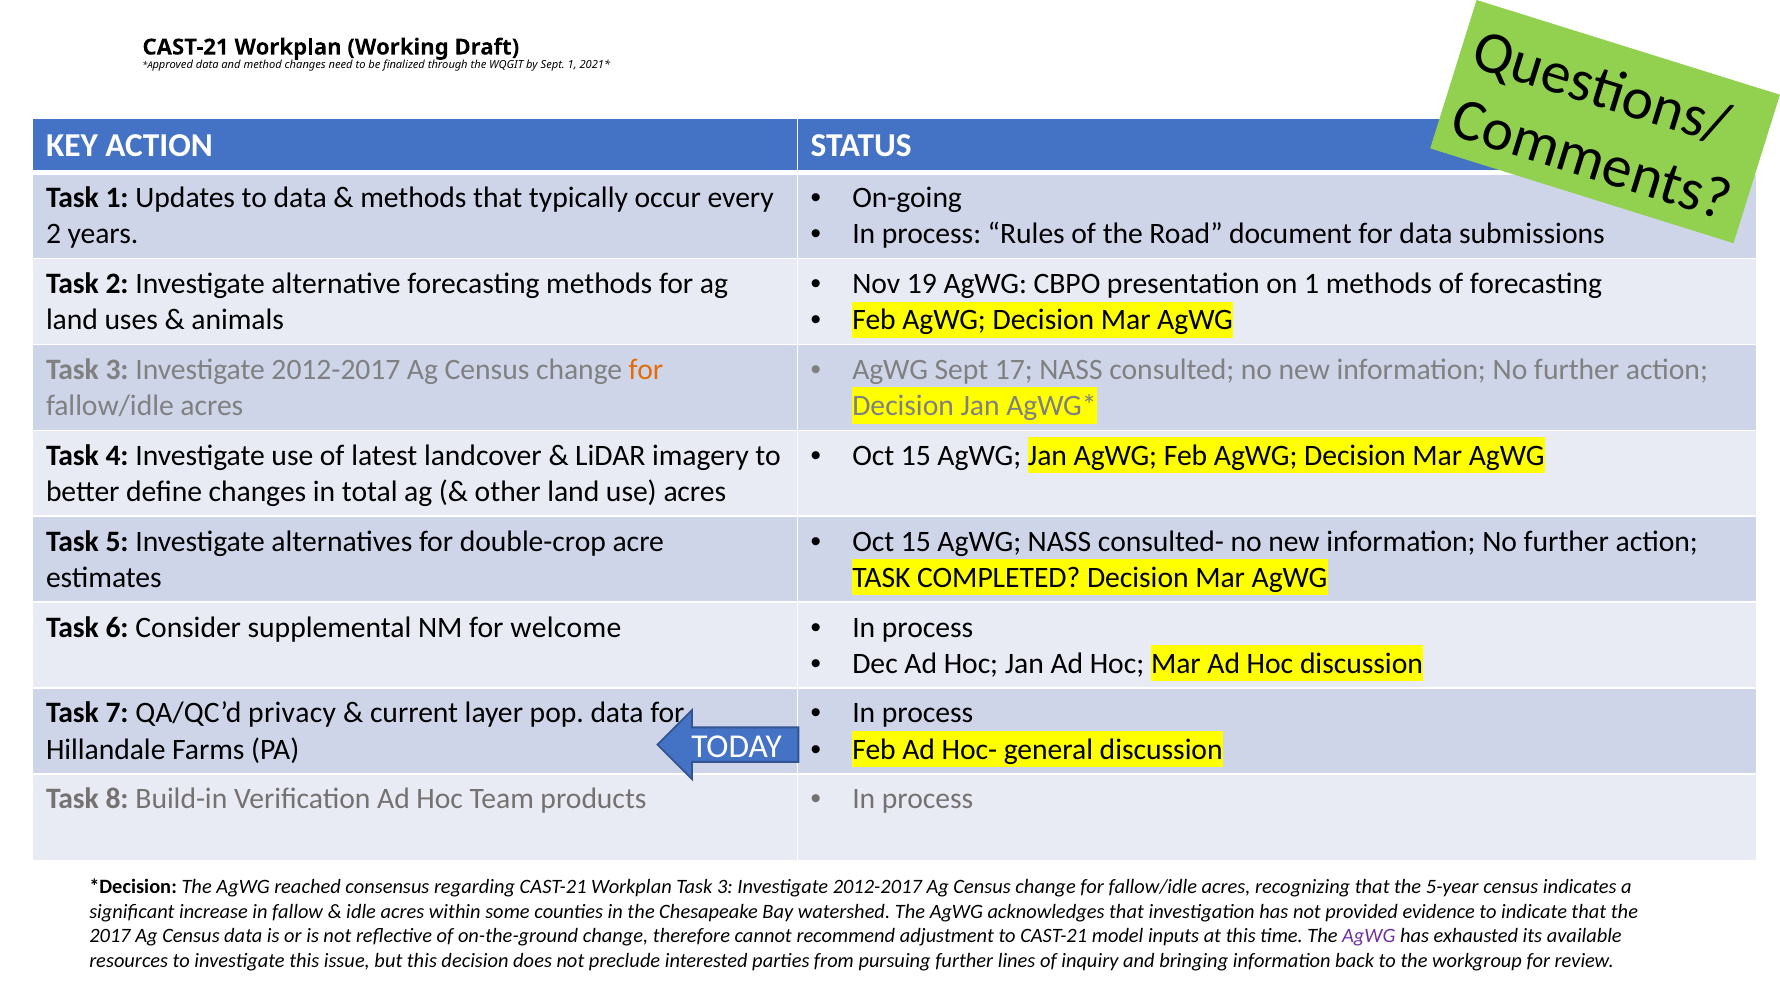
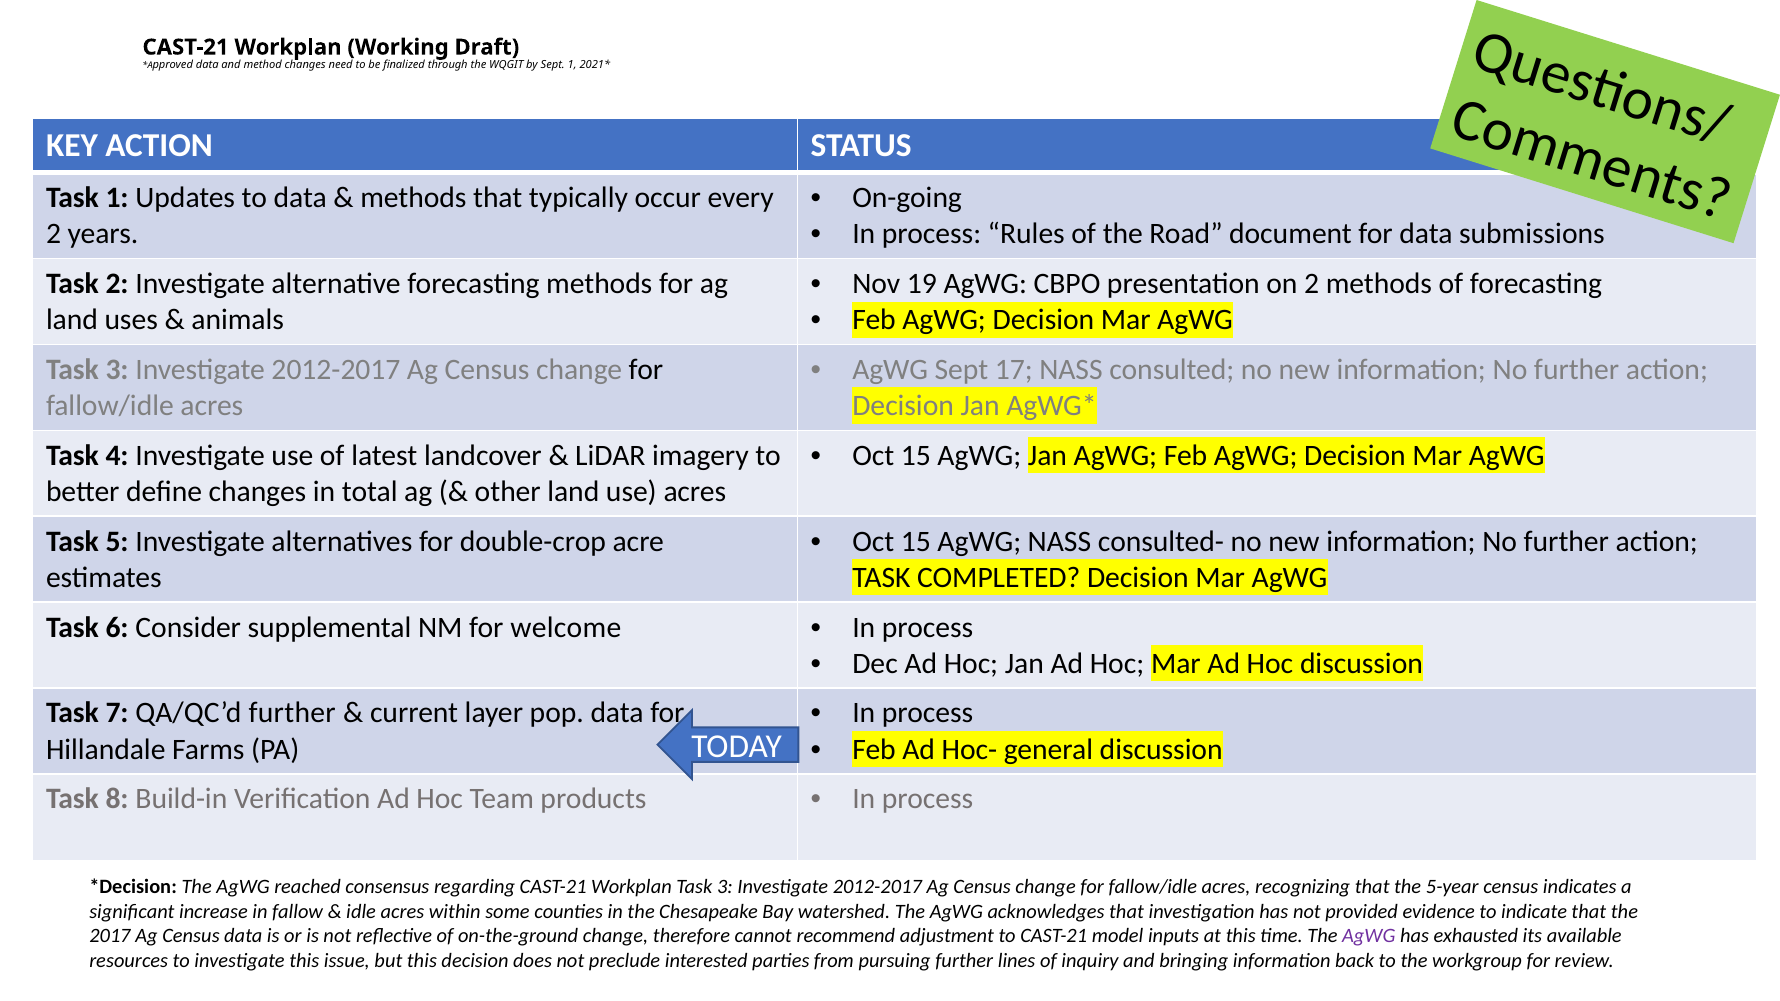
on 1: 1 -> 2
for at (646, 370) colour: orange -> black
QA/QC’d privacy: privacy -> further
